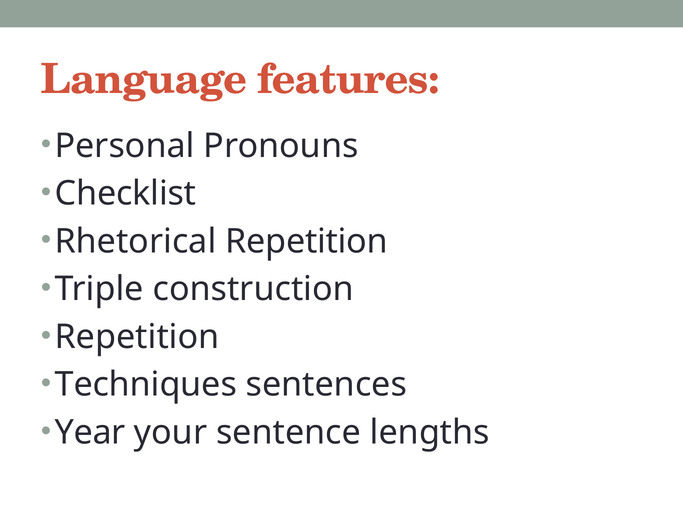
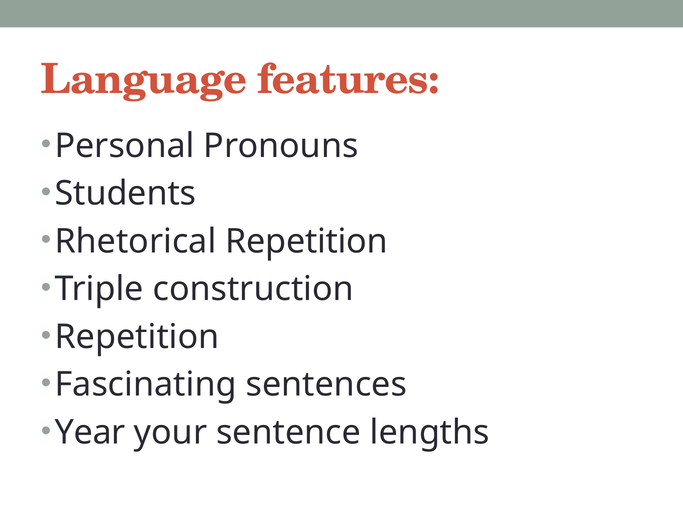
Checklist: Checklist -> Students
Techniques: Techniques -> Fascinating
